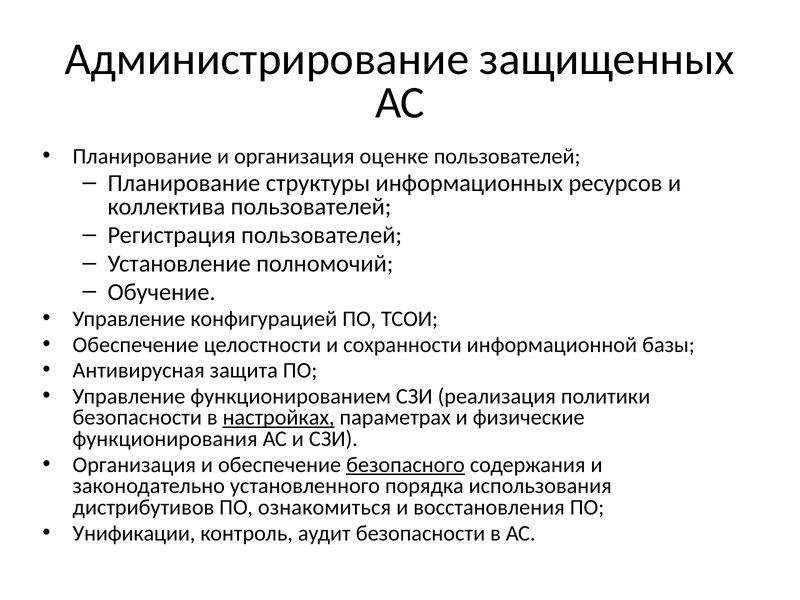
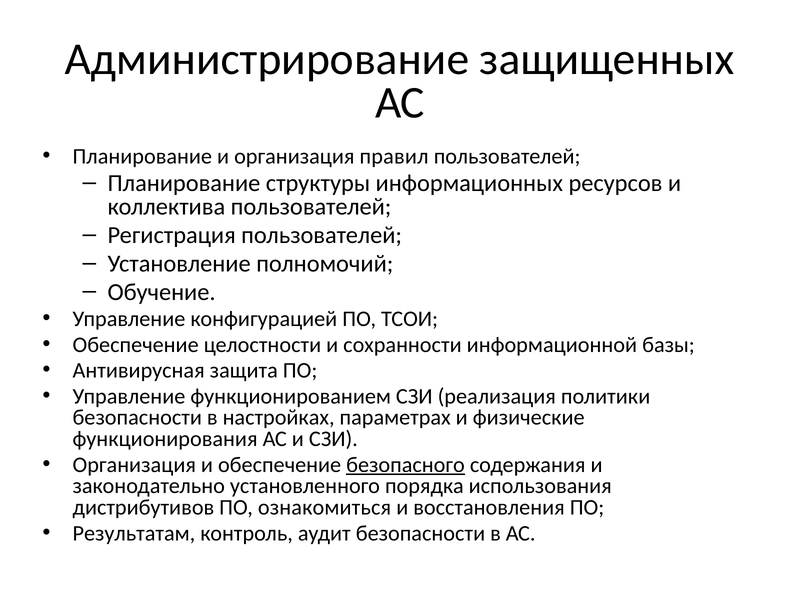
оценке: оценке -> правил
настройках underline: present -> none
Унификации: Унификации -> Результатам
